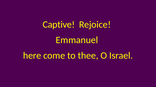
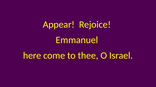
Captive: Captive -> Appear
